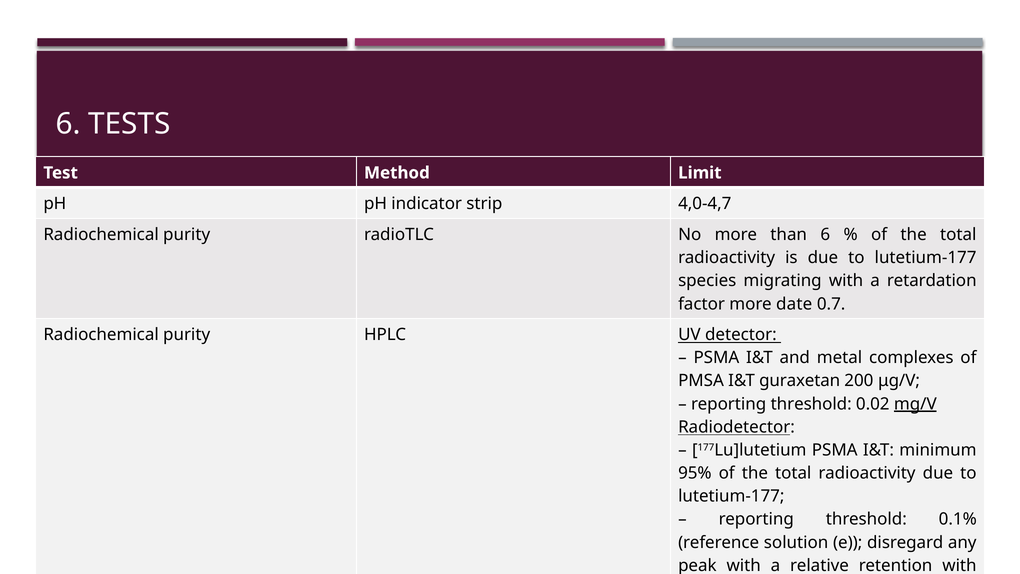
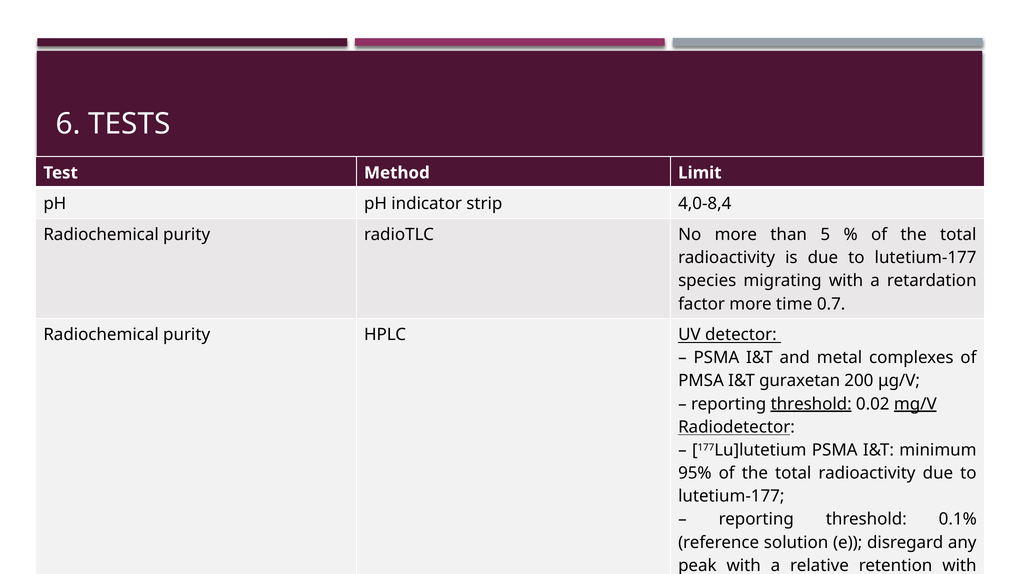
4,0-4,7: 4,0-4,7 -> 4,0-8,4
than 6: 6 -> 5
date: date -> time
threshold at (811, 404) underline: none -> present
